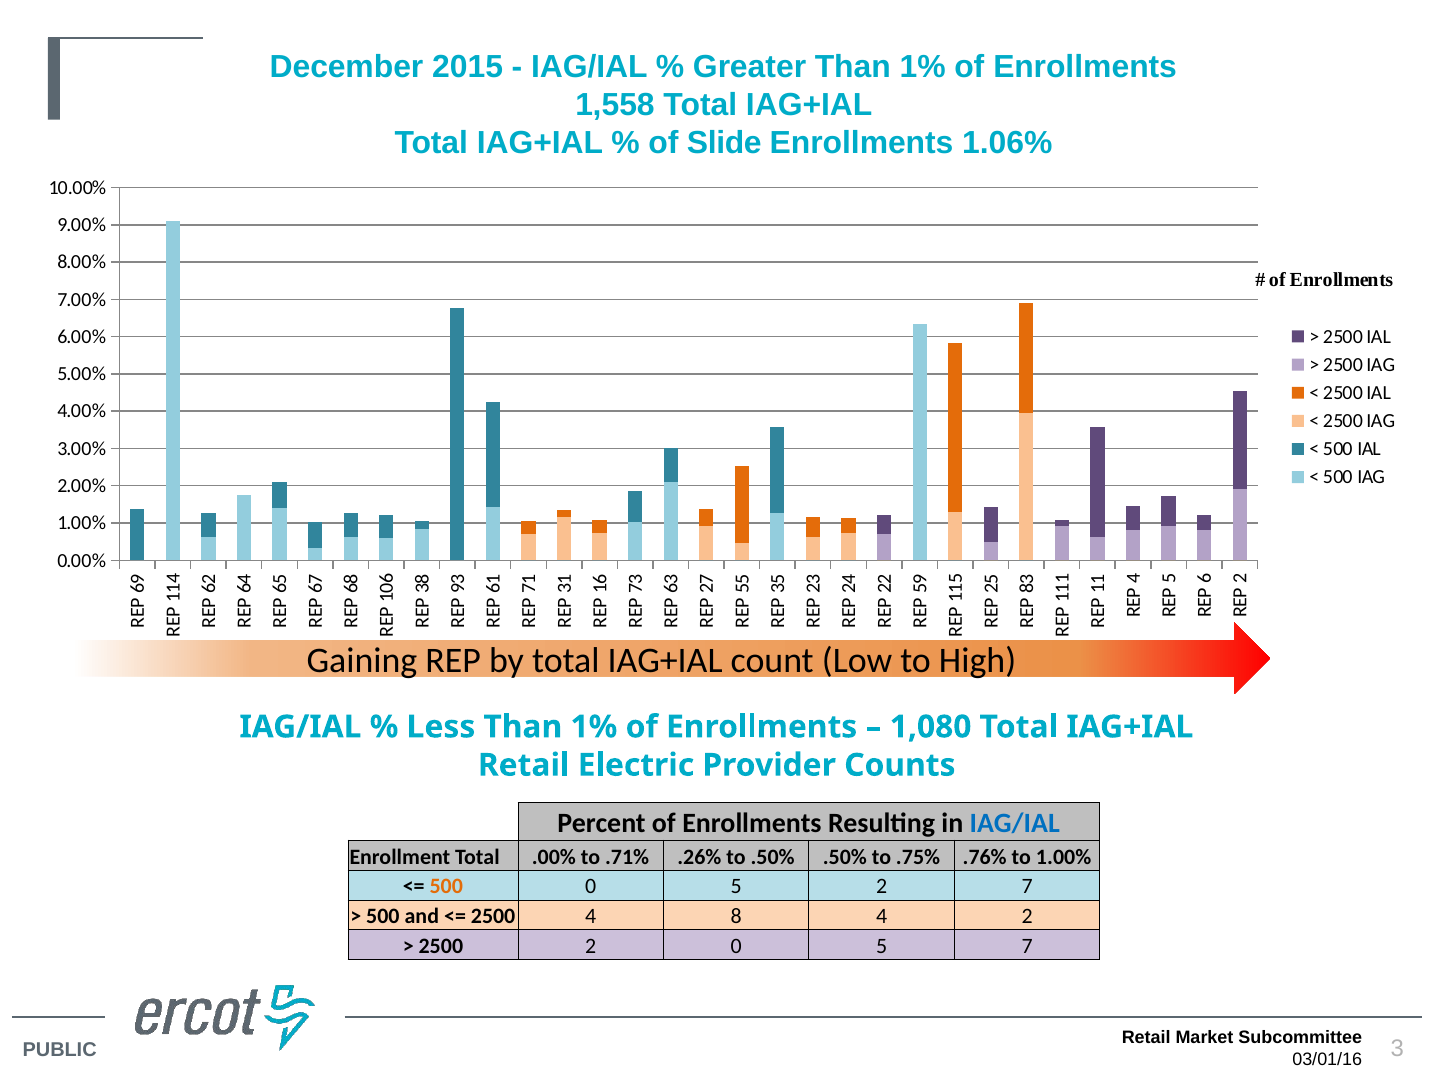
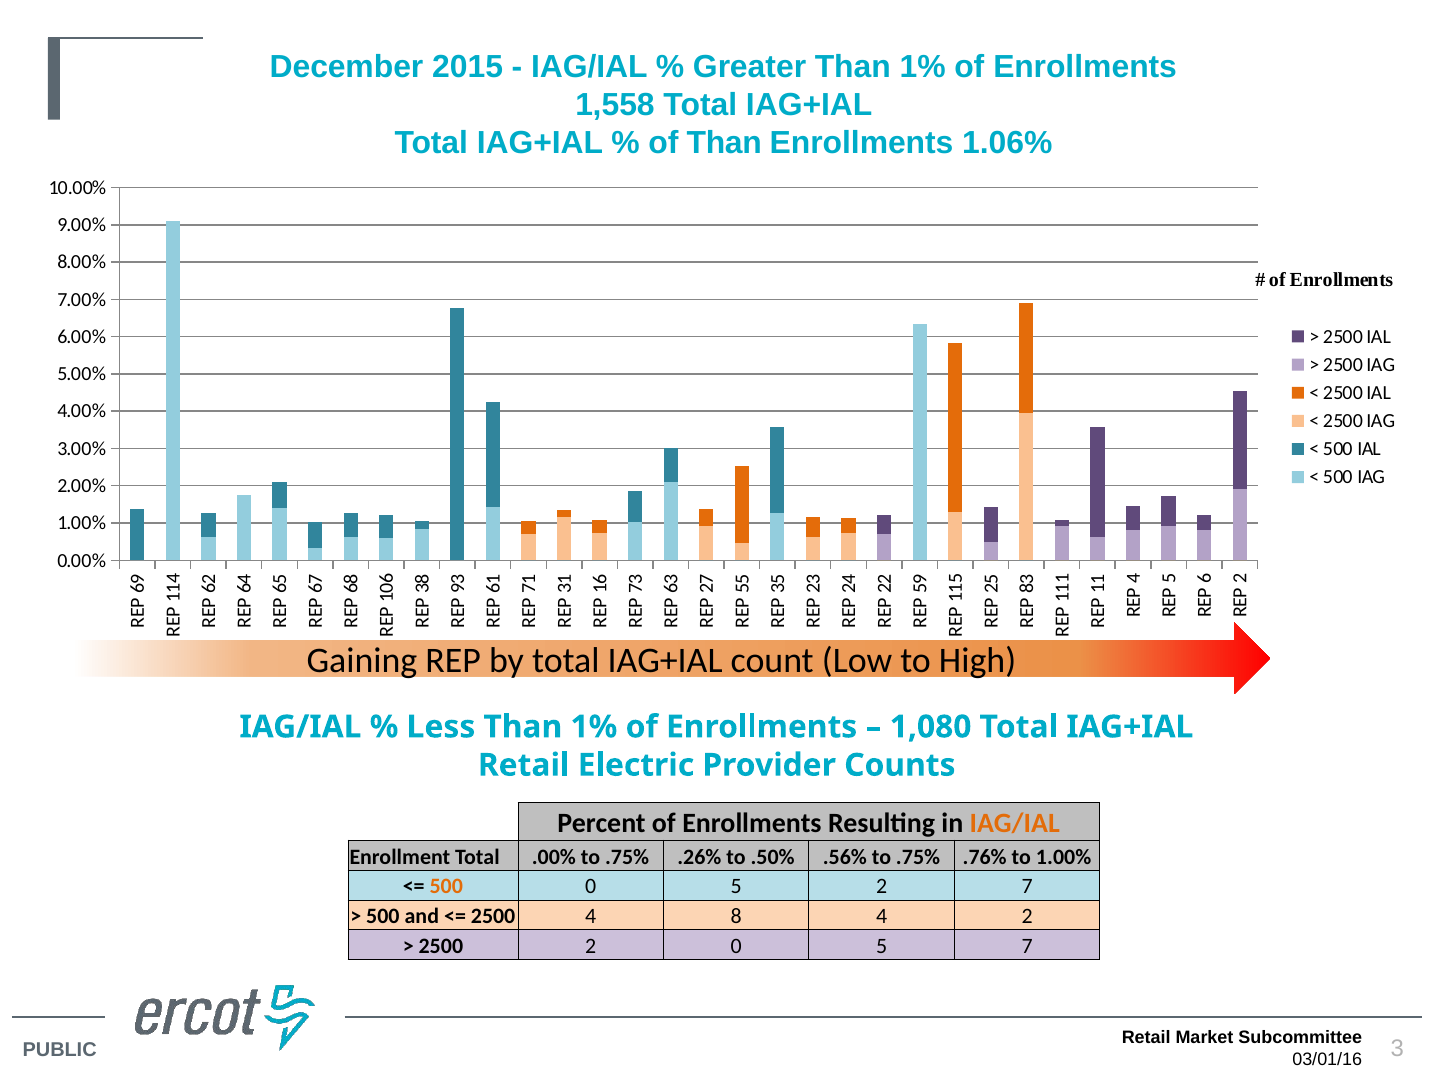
of Slide: Slide -> Than
IAG/IAL at (1015, 824) colour: blue -> orange
.00% to .71%: .71% -> .75%
.50% .50%: .50% -> .56%
